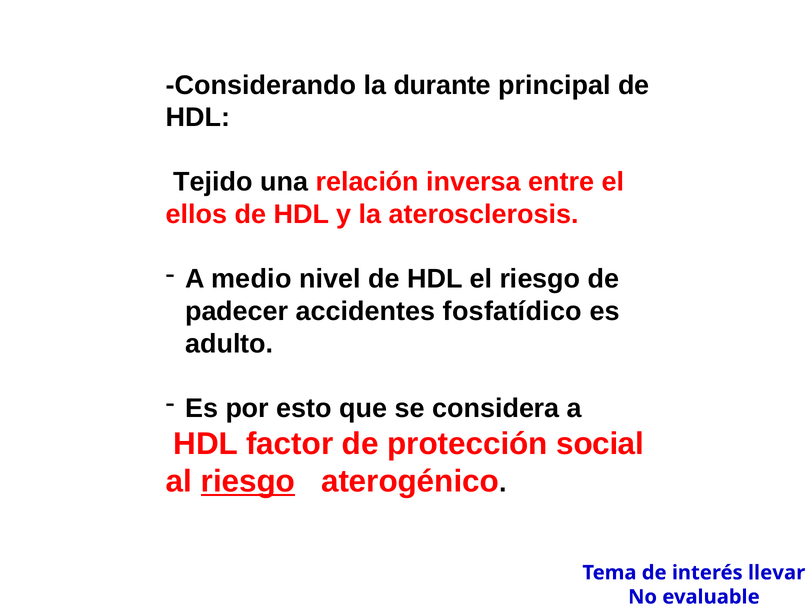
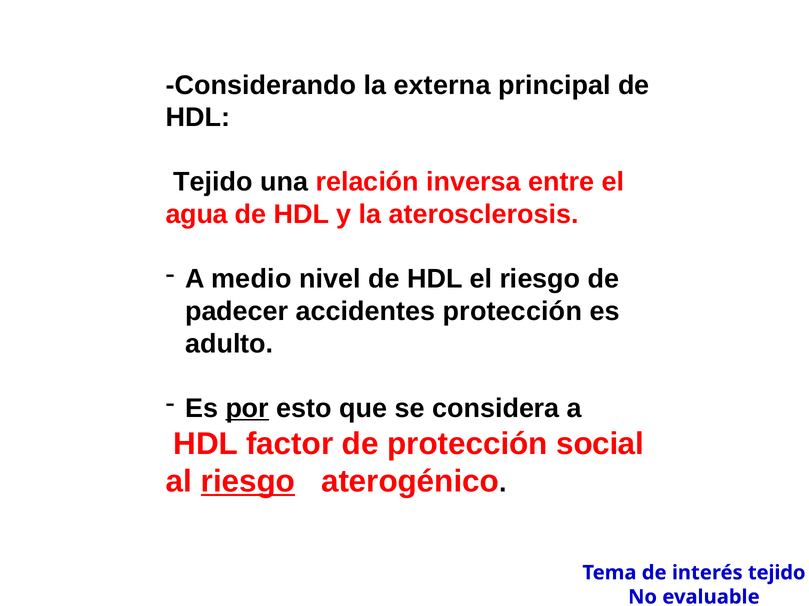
durante: durante -> externa
ellos: ellos -> agua
accidentes fosfatídico: fosfatídico -> protección
por underline: none -> present
interés llevar: llevar -> tejido
